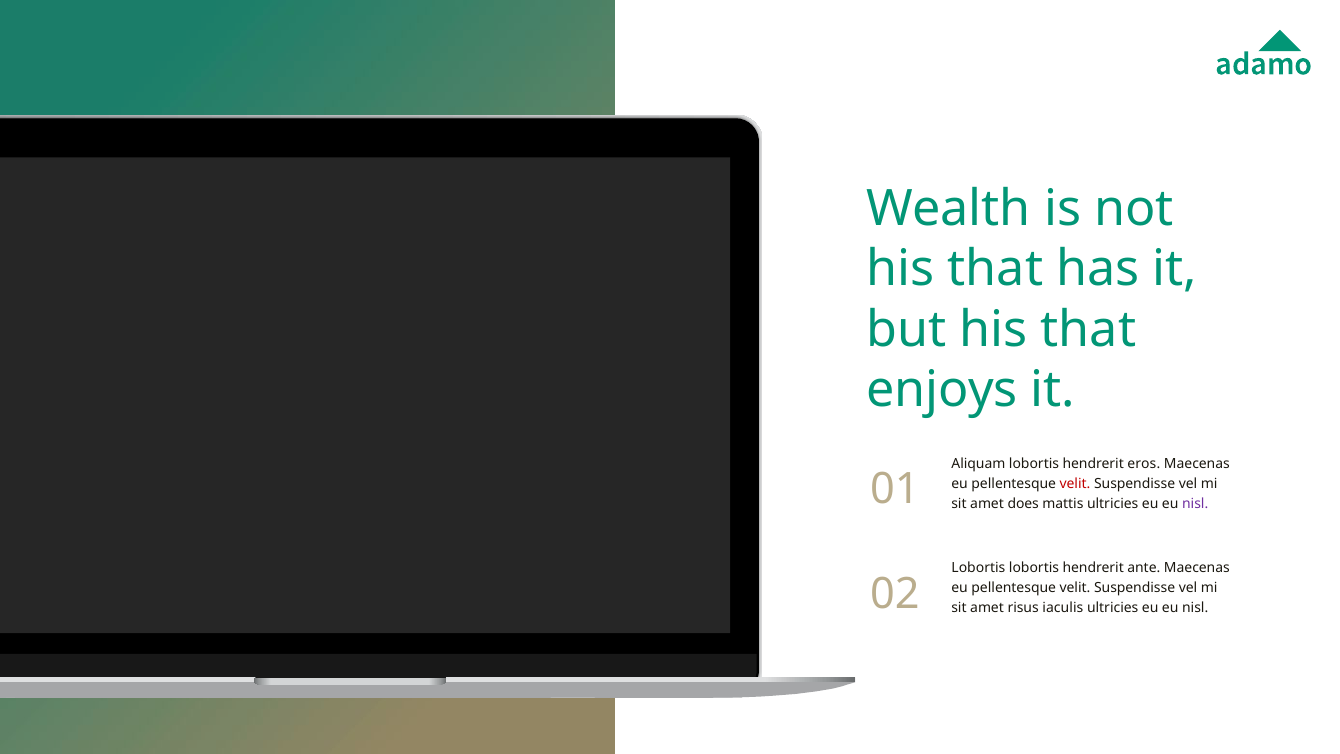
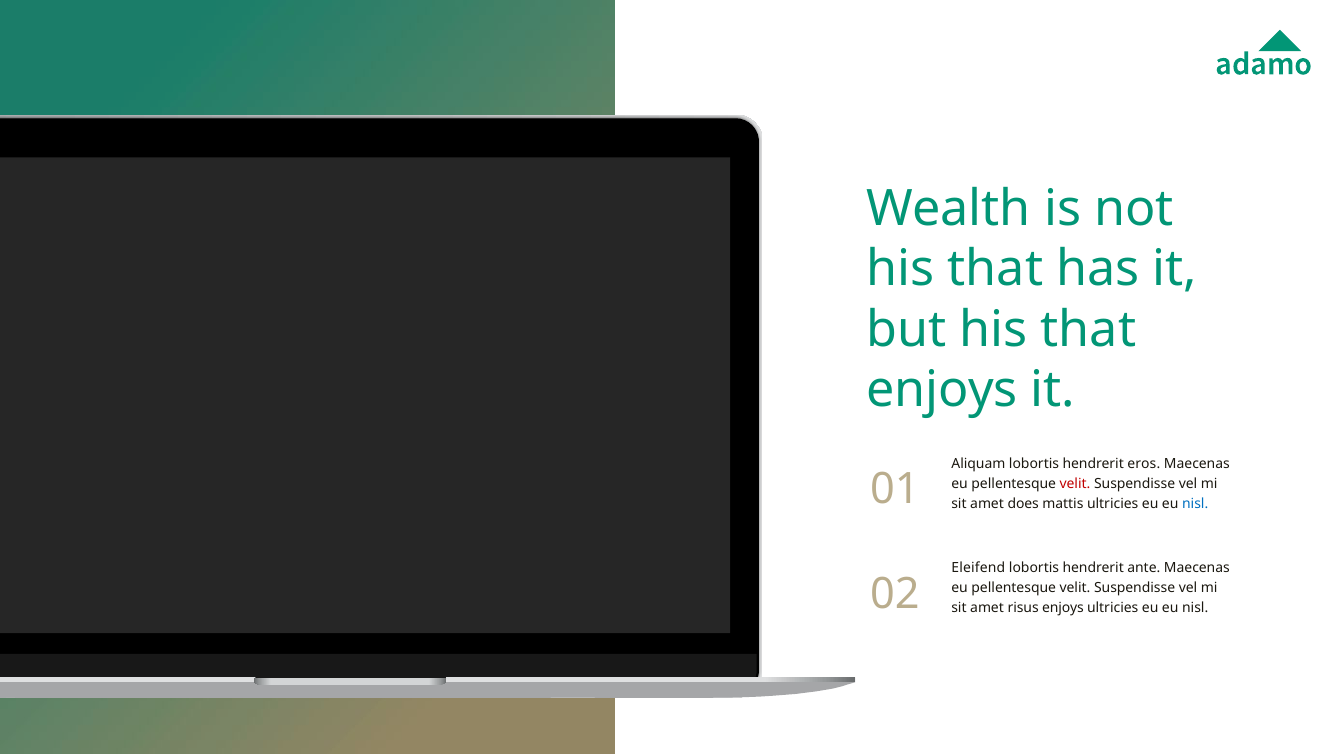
nisl at (1195, 504) colour: purple -> blue
Lobortis at (978, 568): Lobortis -> Eleifend
risus iaculis: iaculis -> enjoys
